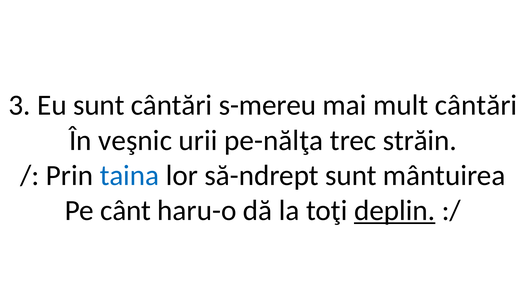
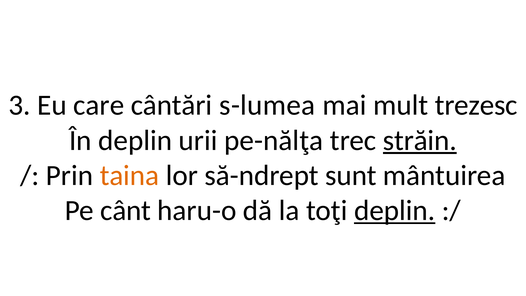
Eu sunt: sunt -> care
s-mereu: s-mereu -> s-lumea
mult cântări: cântări -> trezesc
În veşnic: veşnic -> deplin
străin underline: none -> present
taina colour: blue -> orange
